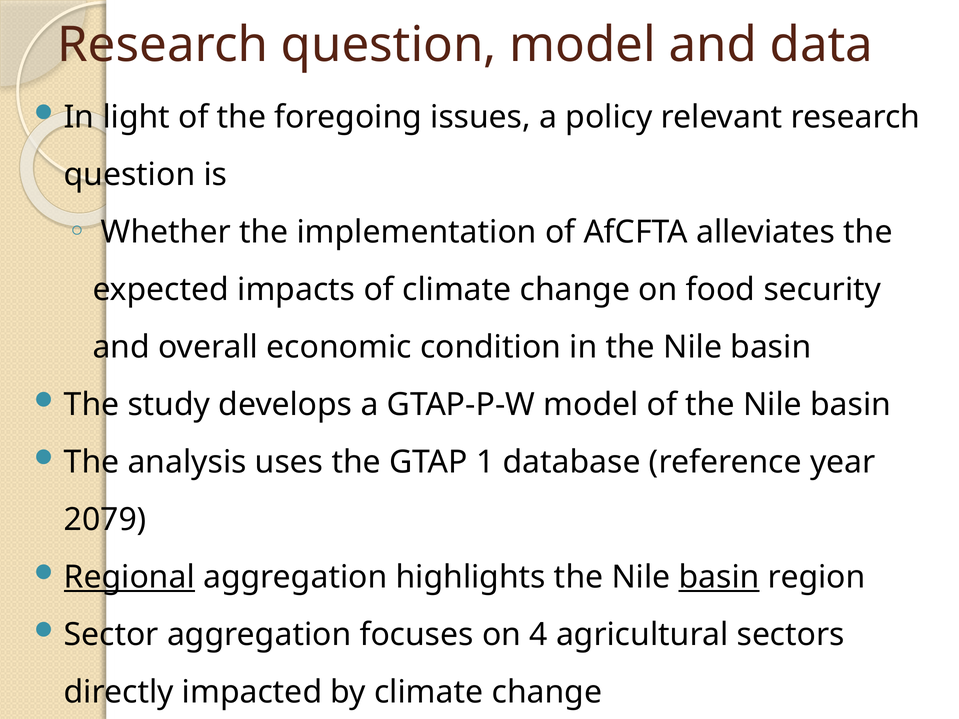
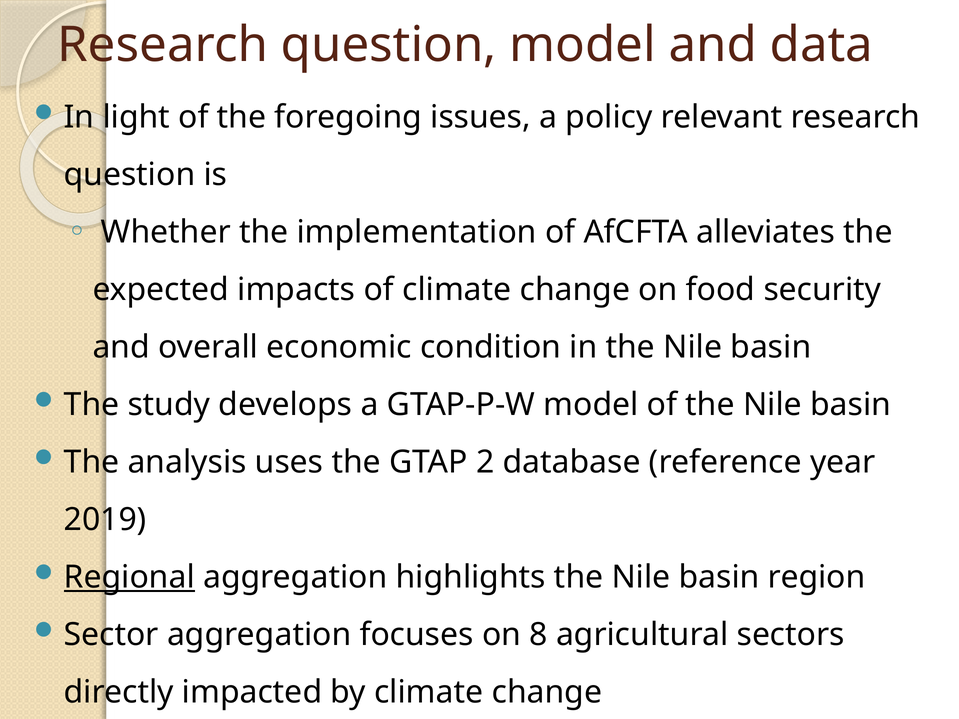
1: 1 -> 2
2079: 2079 -> 2019
basin at (719, 578) underline: present -> none
4: 4 -> 8
